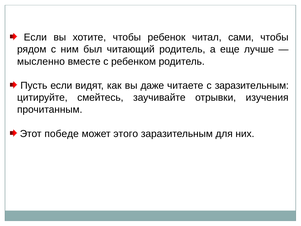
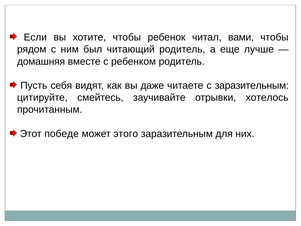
сами: сами -> вами
мысленно: мысленно -> домашняя
Пусть если: если -> себя
изучения: изучения -> хотелось
